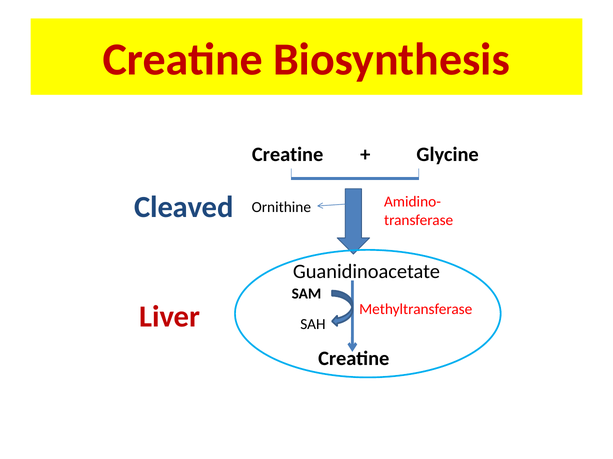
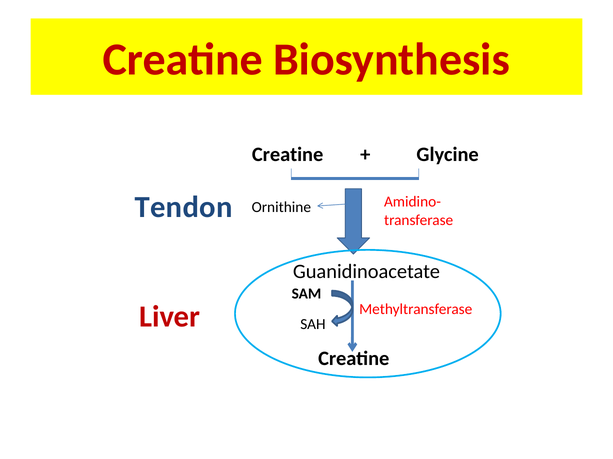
Cleaved: Cleaved -> Tendon
